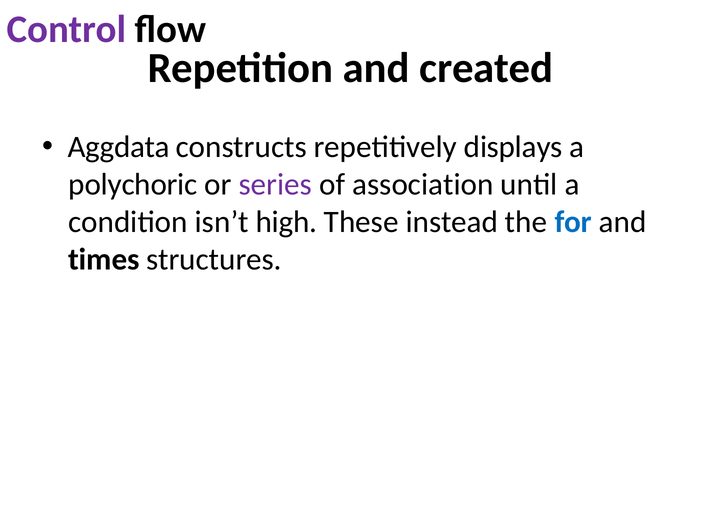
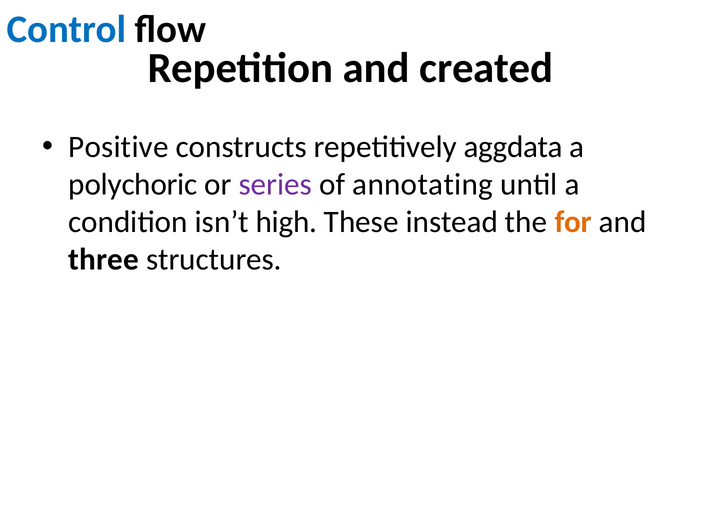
Control colour: purple -> blue
Aggdata: Aggdata -> Positive
displays: displays -> aggdata
association: association -> annotating
for colour: blue -> orange
times: times -> three
